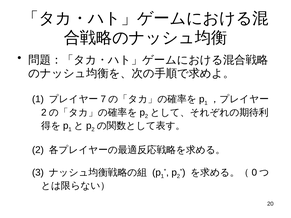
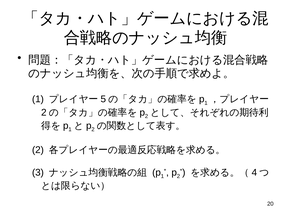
7: 7 -> 5
0: 0 -> 4
